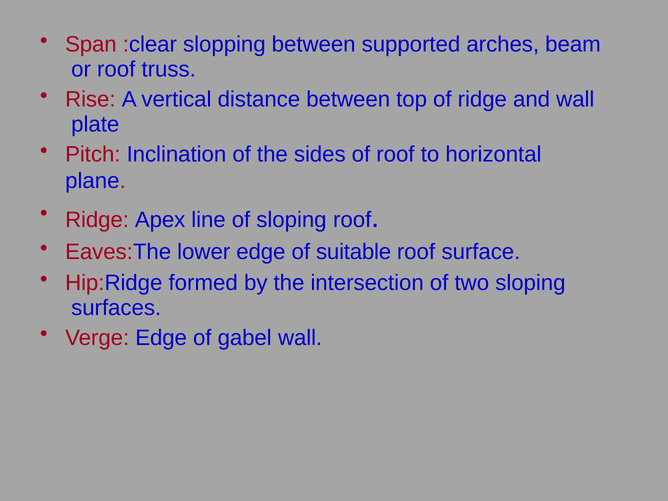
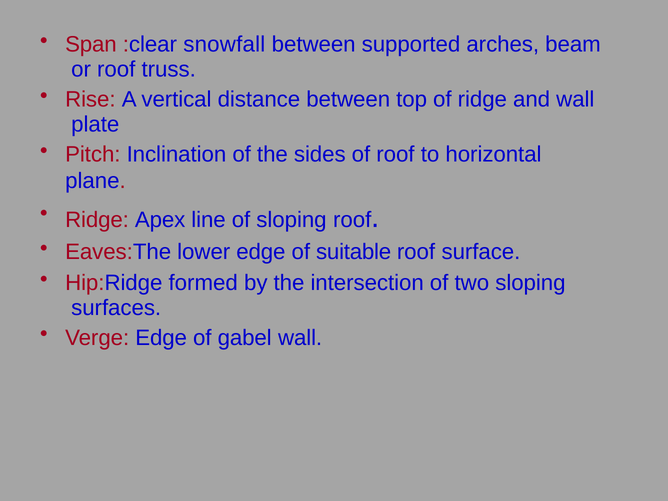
slopping: slopping -> snowfall
